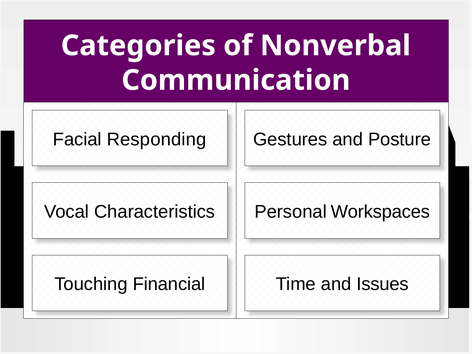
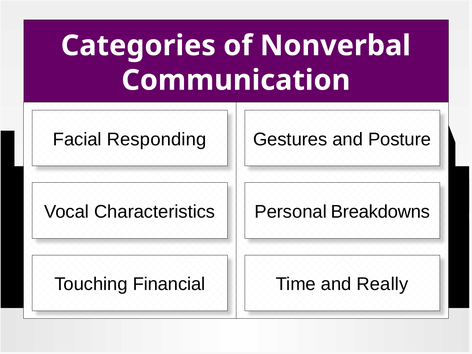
Workspaces: Workspaces -> Breakdowns
Issues: Issues -> Really
